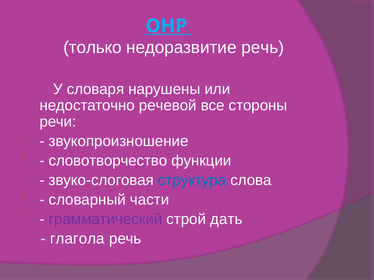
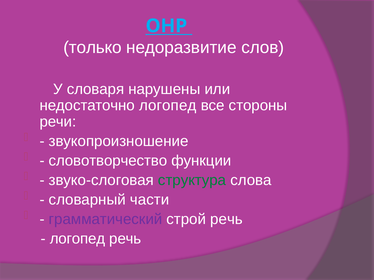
недоразвитие речь: речь -> слов
недостаточно речевой: речевой -> логопед
структура colour: blue -> green
строй дать: дать -> речь
глагола at (77, 239): глагола -> логопед
